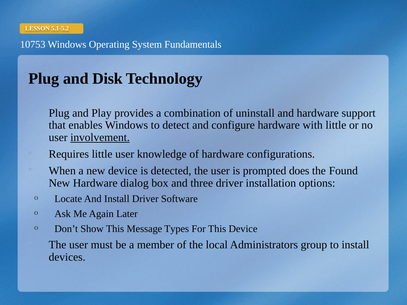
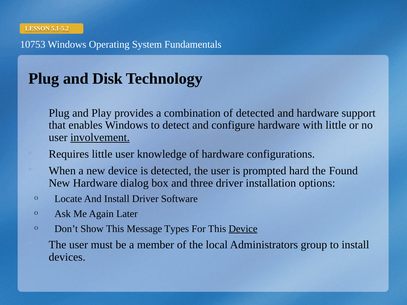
of uninstall: uninstall -> detected
does: does -> hard
Device at (243, 229) underline: none -> present
